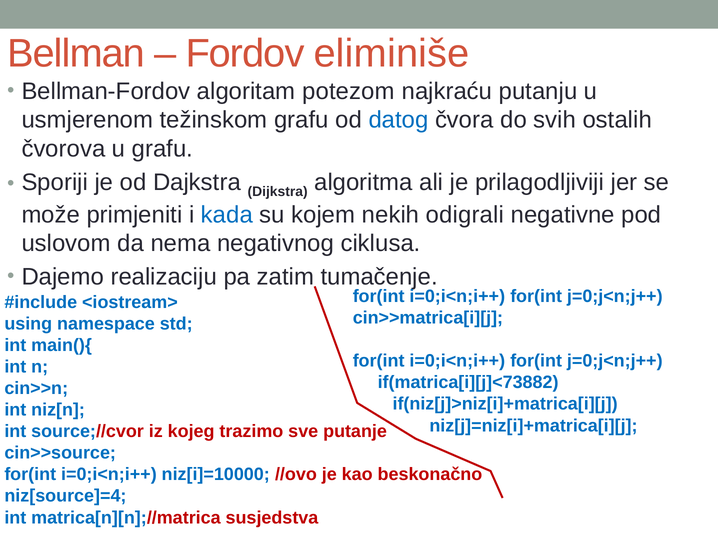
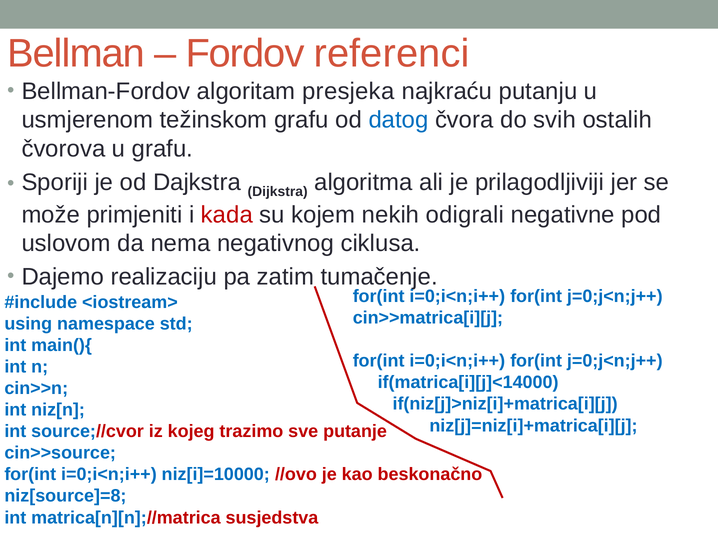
eliminiše: eliminiše -> referenci
potezom: potezom -> presjeka
kada colour: blue -> red
if(matrica[i][j]<73882: if(matrica[i][j]<73882 -> if(matrica[i][j]<14000
niz[source]=4: niz[source]=4 -> niz[source]=8
